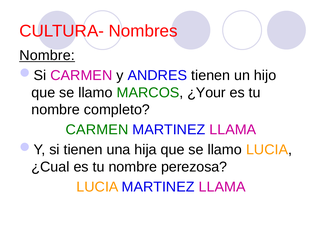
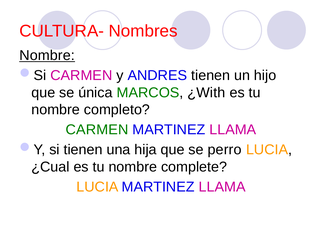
llamo at (95, 93): llamo -> única
¿Your: ¿Your -> ¿With
hija que se llamo: llamo -> perro
perezosa: perezosa -> complete
